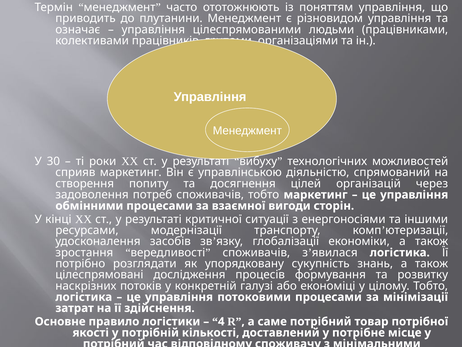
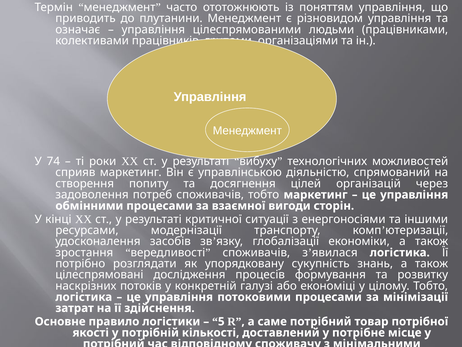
30: 30 -> 74
4: 4 -> 5
